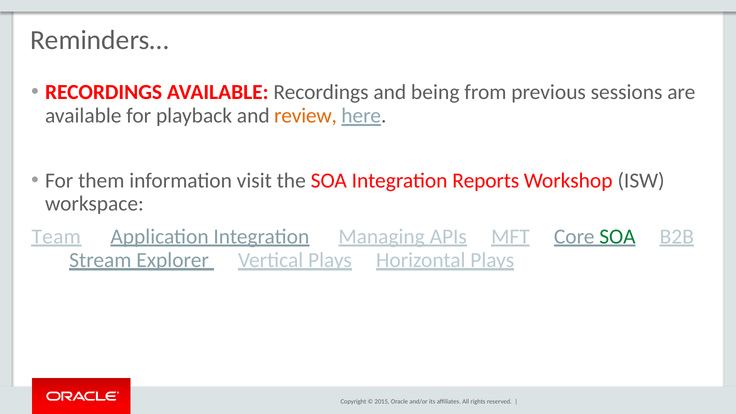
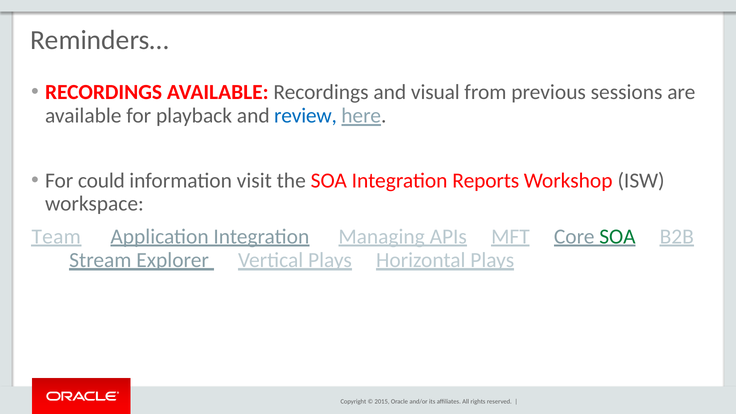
being: being -> visual
review colour: orange -> blue
them: them -> could
